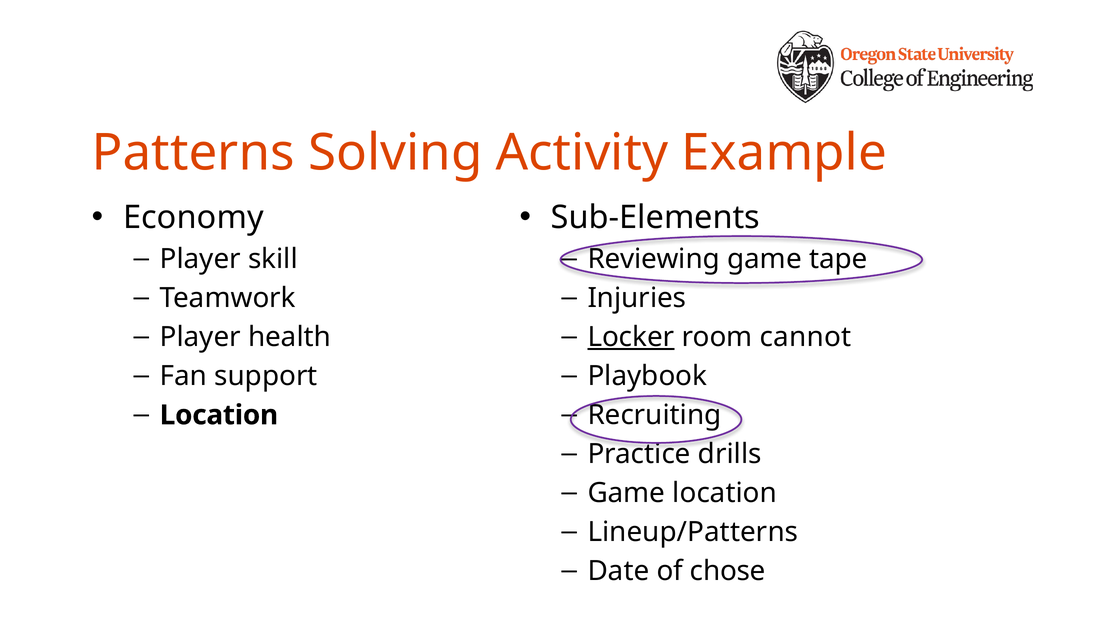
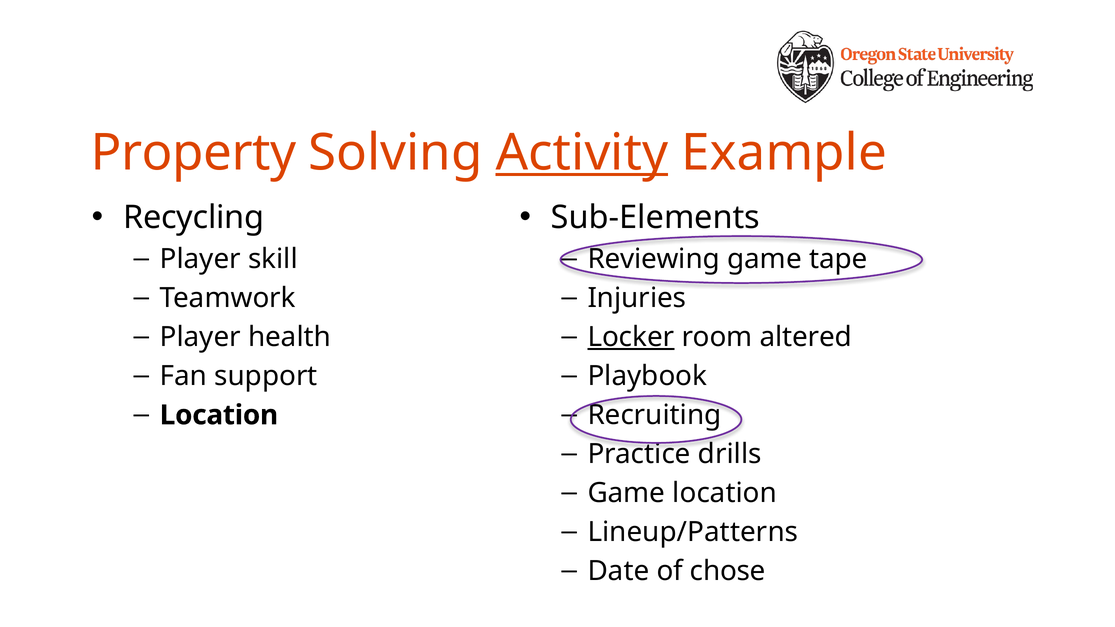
Patterns: Patterns -> Property
Activity underline: none -> present
Economy: Economy -> Recycling
cannot: cannot -> altered
